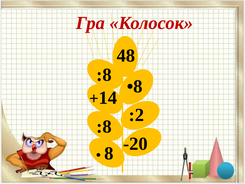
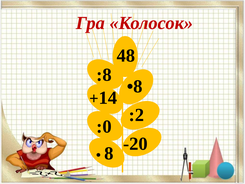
:8 at (104, 126): :8 -> :0
